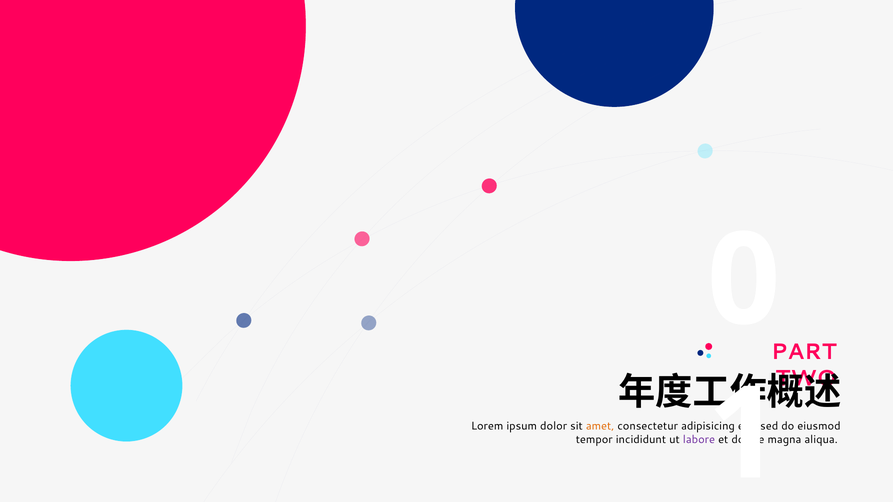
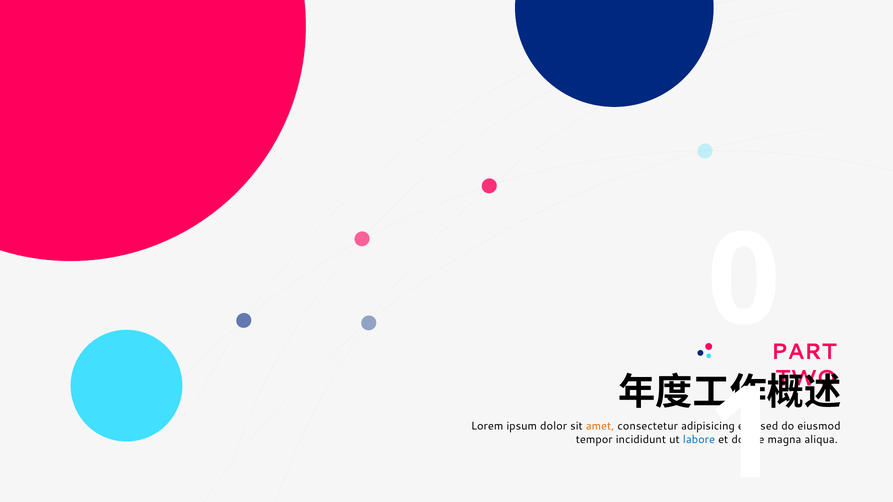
labore colour: purple -> blue
